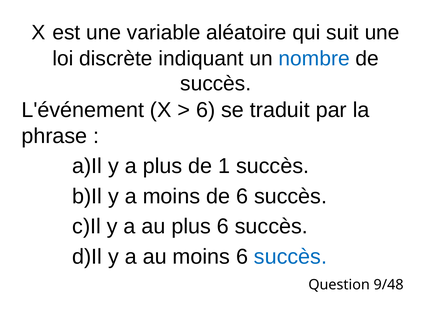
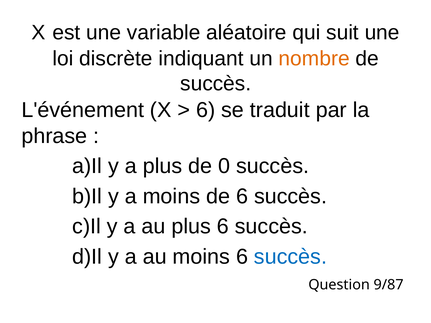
nombre colour: blue -> orange
1: 1 -> 0
9/48: 9/48 -> 9/87
